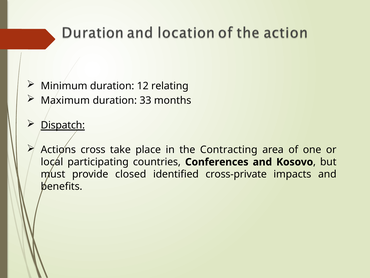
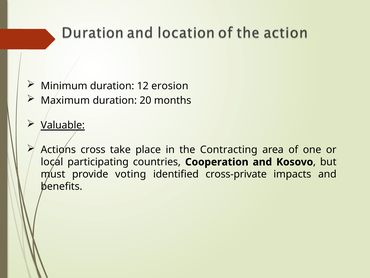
relating: relating -> erosion
33: 33 -> 20
Dispatch: Dispatch -> Valuable
Conferences: Conferences -> Cooperation
closed: closed -> voting
